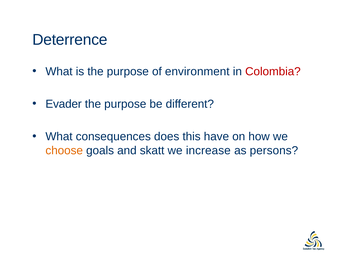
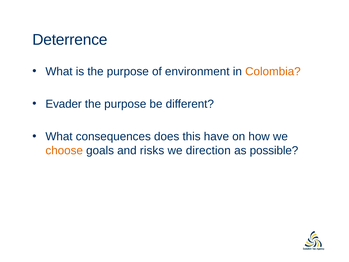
Colombia colour: red -> orange
skatt: skatt -> risks
increase: increase -> direction
persons: persons -> possible
